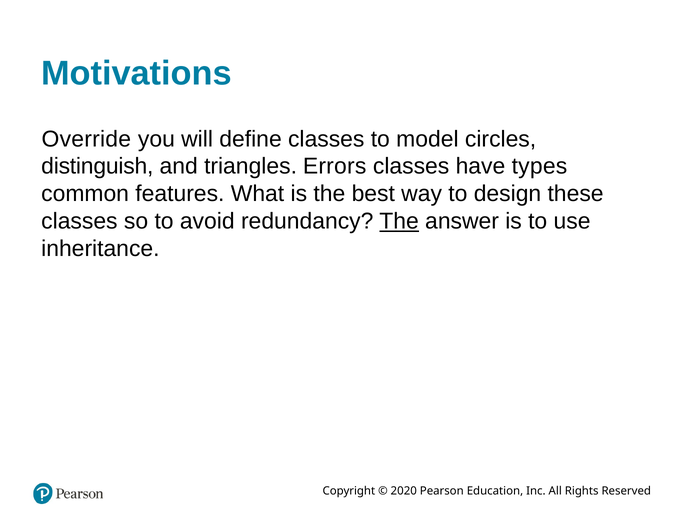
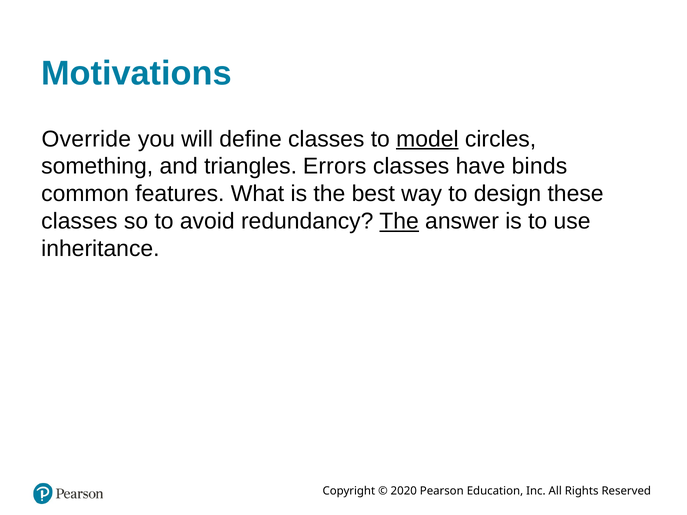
model underline: none -> present
distinguish: distinguish -> something
types: types -> binds
